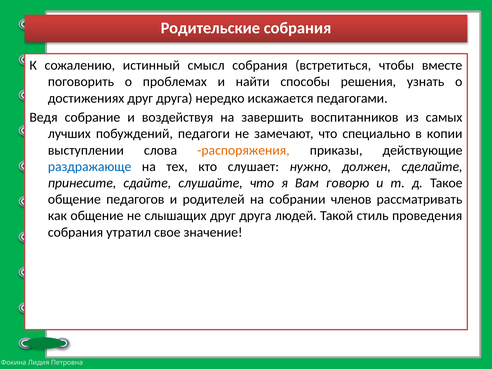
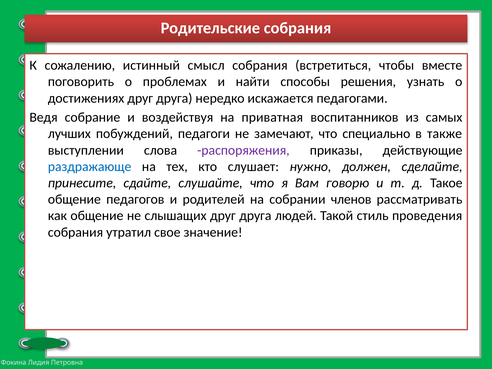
завершить: завершить -> приватная
копии: копии -> также
распоряжения colour: orange -> purple
